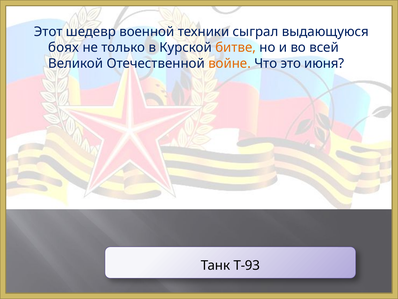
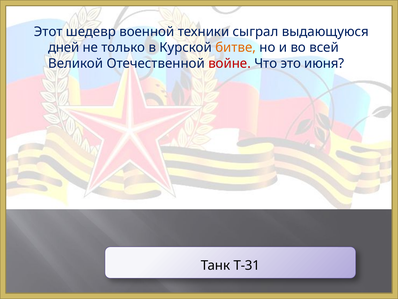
боях: боях -> дней
войне colour: orange -> red
Т-93: Т-93 -> Т-31
